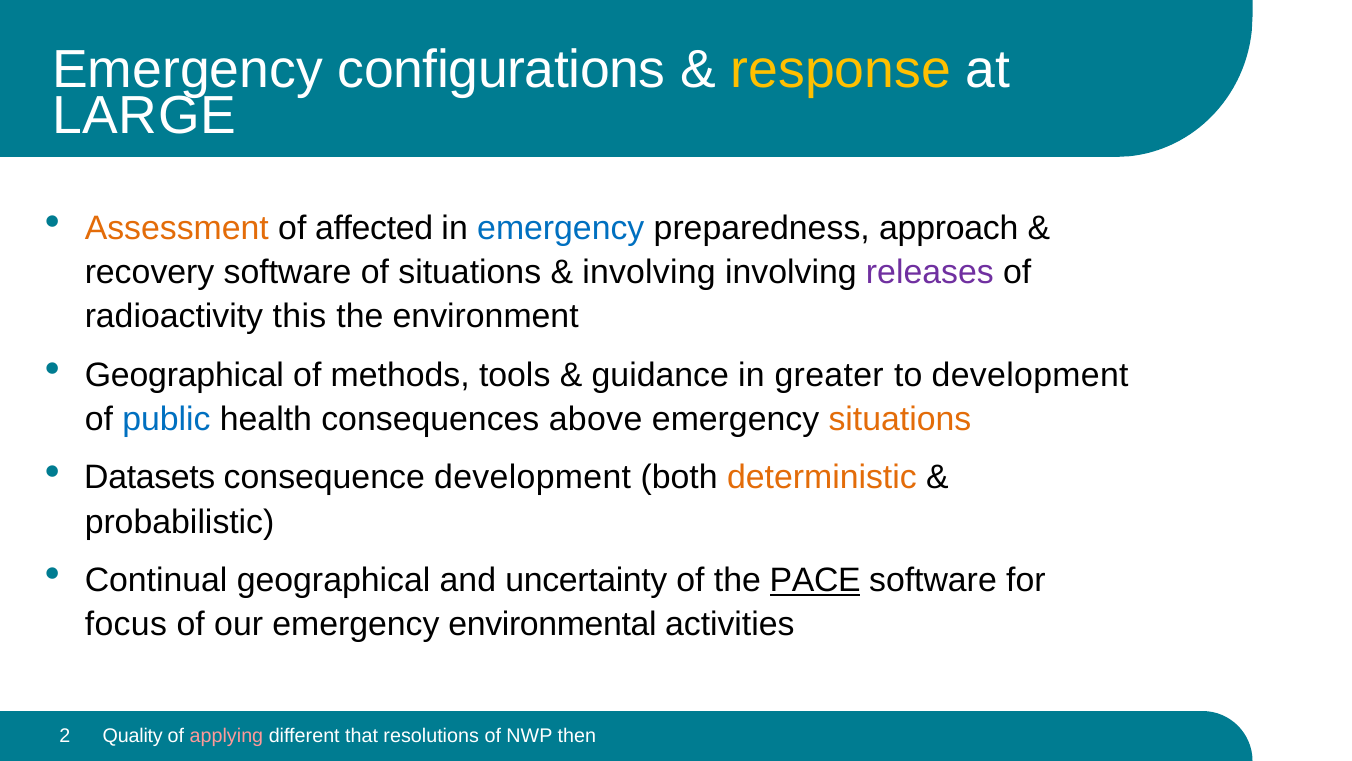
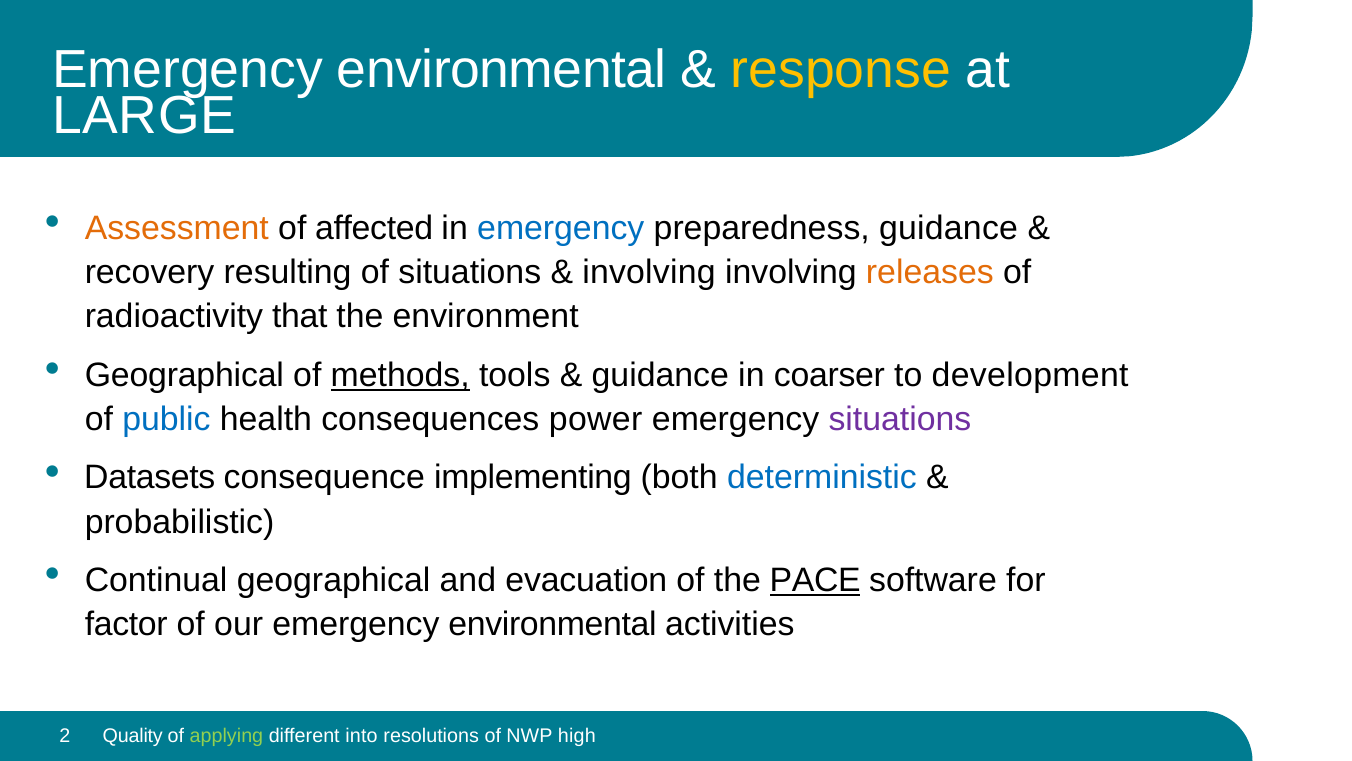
configurations at (502, 69): configurations -> environmental
preparedness approach: approach -> guidance
recovery software: software -> resulting
releases colour: purple -> orange
this: this -> that
methods underline: none -> present
greater: greater -> coarser
above: above -> power
situations at (900, 419) colour: orange -> purple
consequence development: development -> implementing
deterministic colour: orange -> blue
uncertainty: uncertainty -> evacuation
focus: focus -> factor
applying colour: pink -> light green
that: that -> into
then: then -> high
